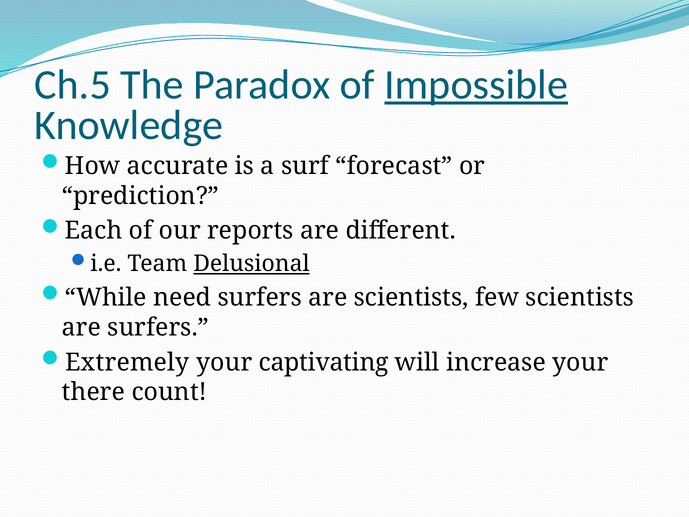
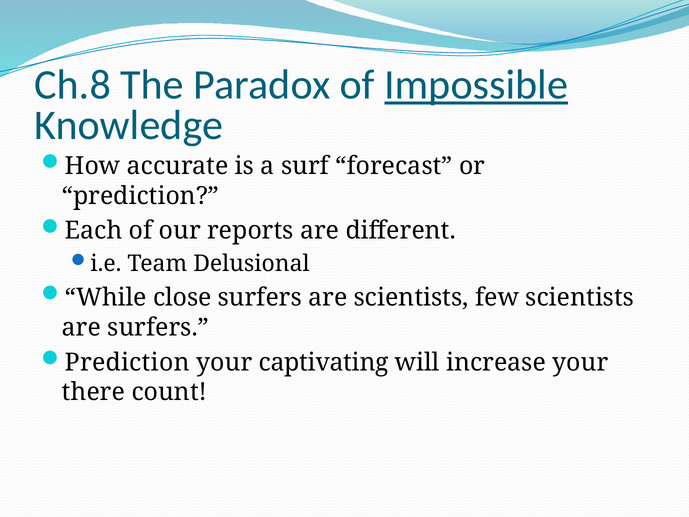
Ch.5: Ch.5 -> Ch.8
Delusional underline: present -> none
need: need -> close
Extremely at (127, 362): Extremely -> Prediction
